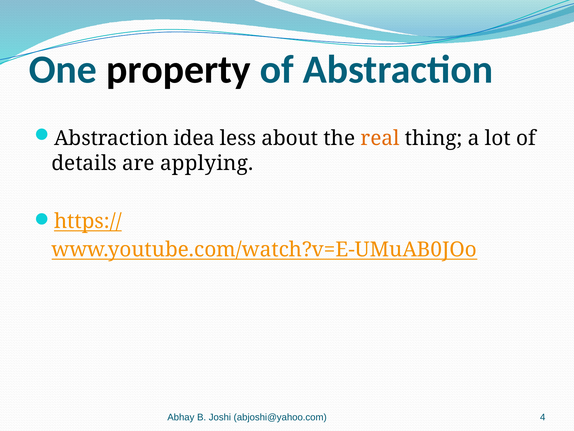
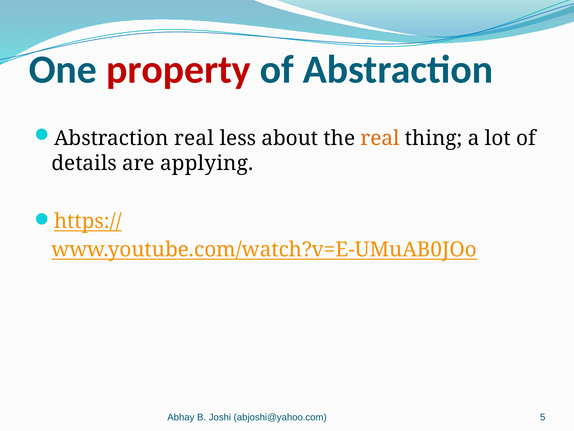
property colour: black -> red
Abstraction idea: idea -> real
4: 4 -> 5
